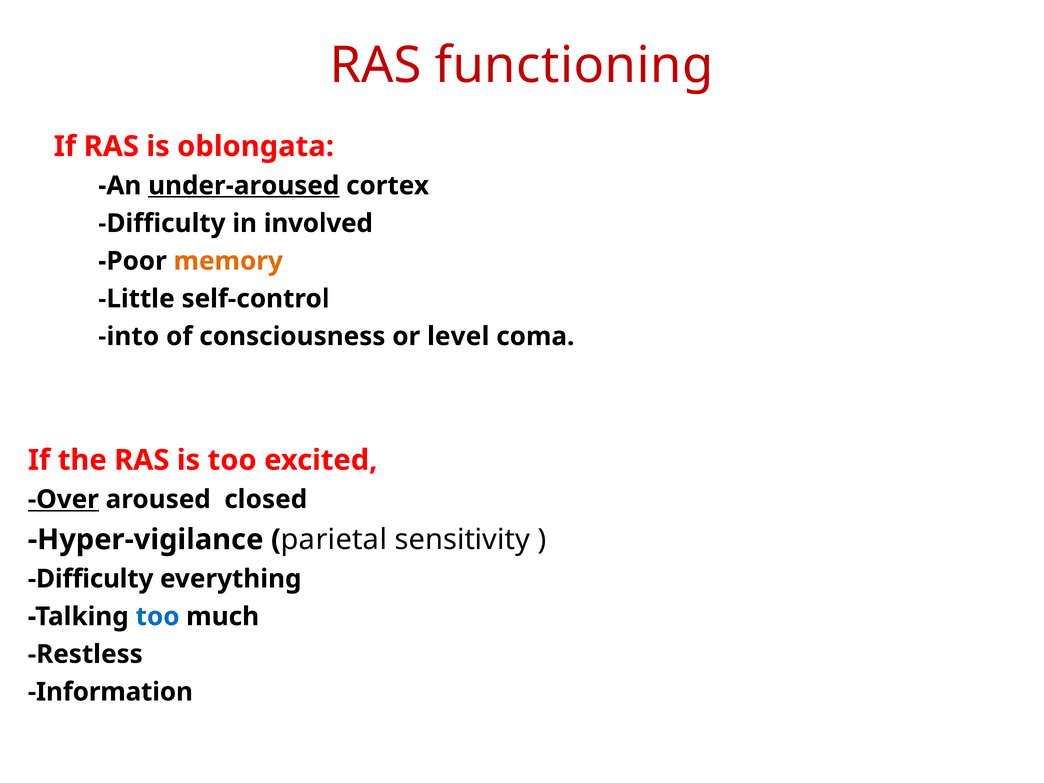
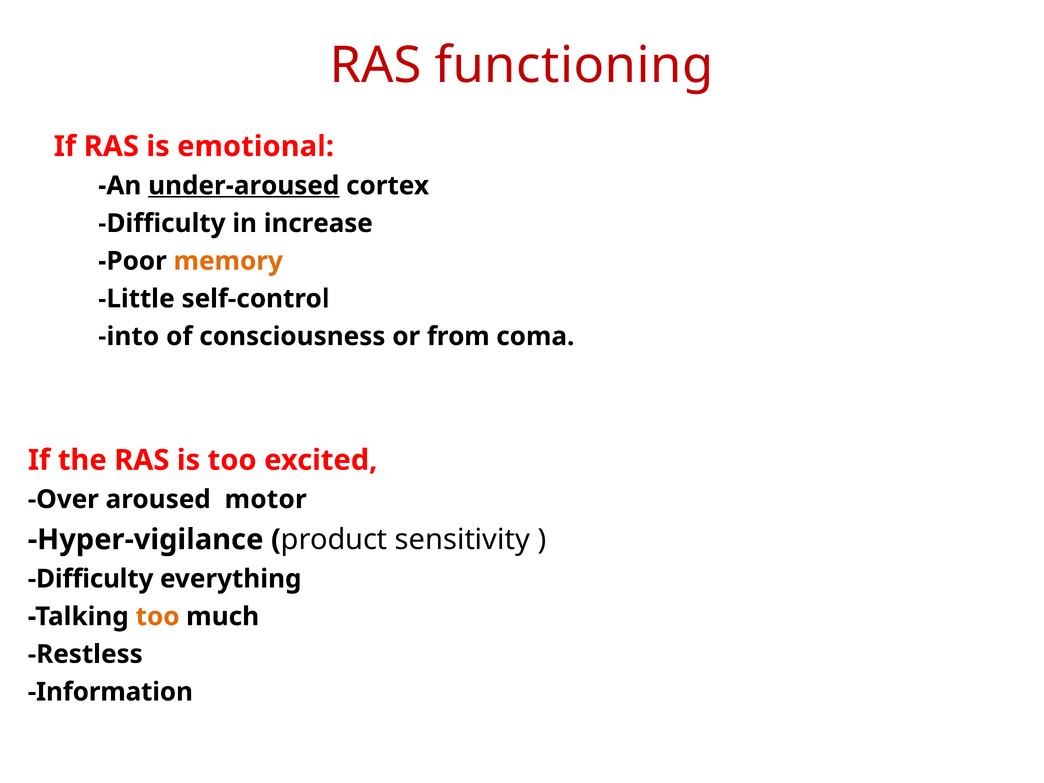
oblongata: oblongata -> emotional
involved: involved -> increase
level: level -> from
Over underline: present -> none
closed: closed -> motor
parietal: parietal -> product
too at (158, 617) colour: blue -> orange
